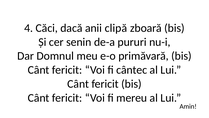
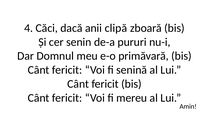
cântec: cântec -> senină
